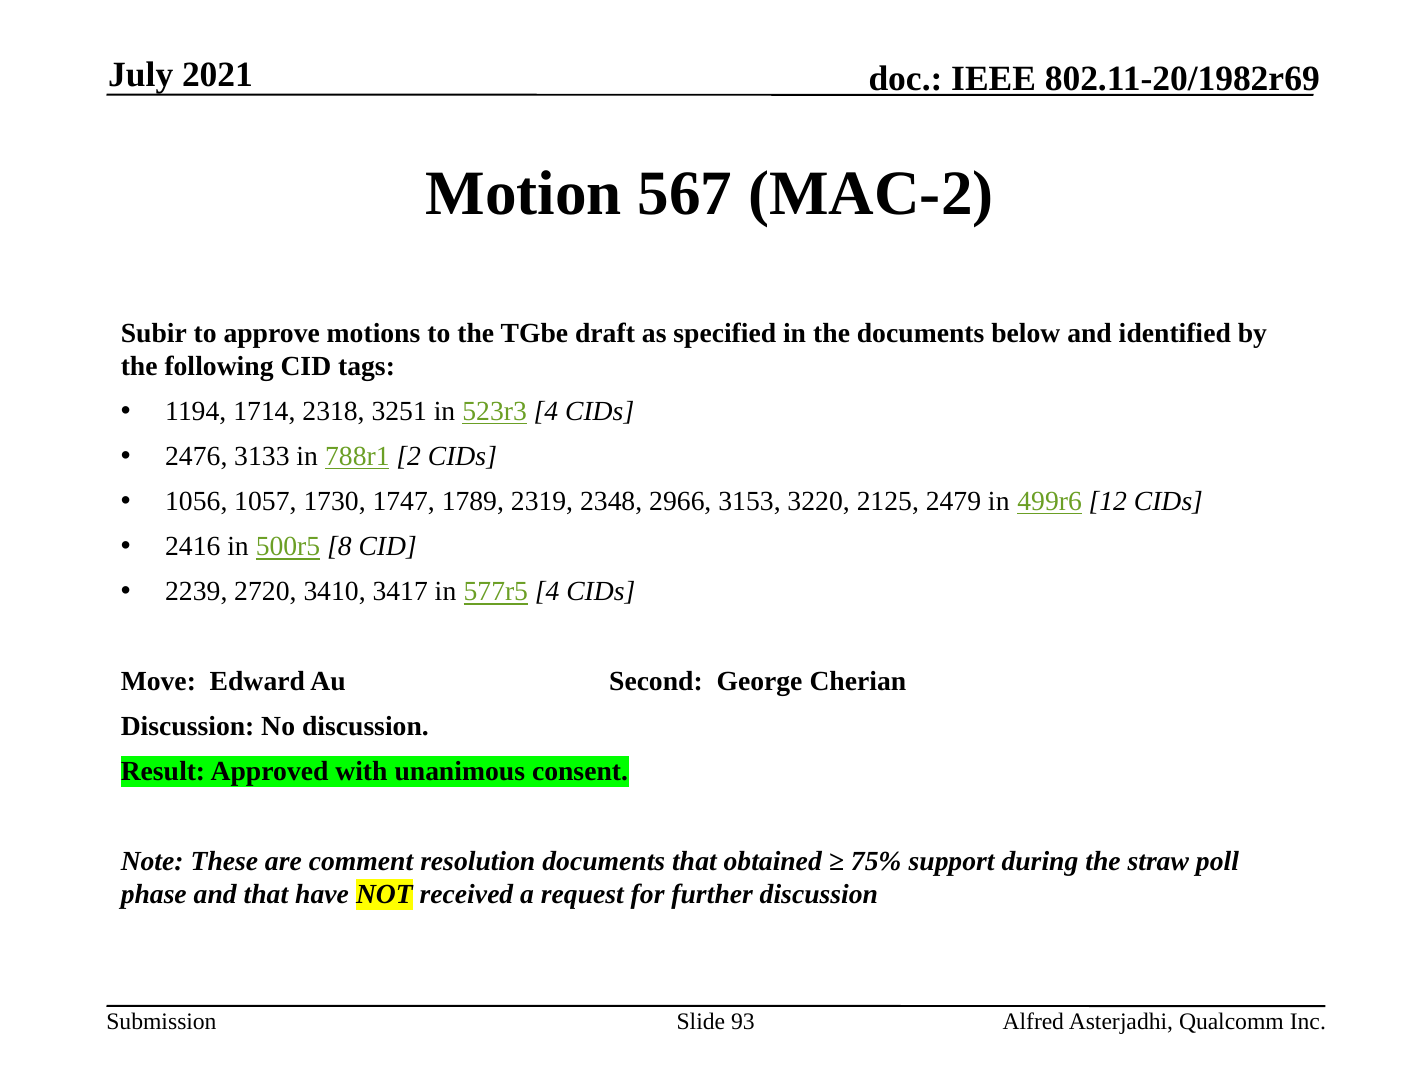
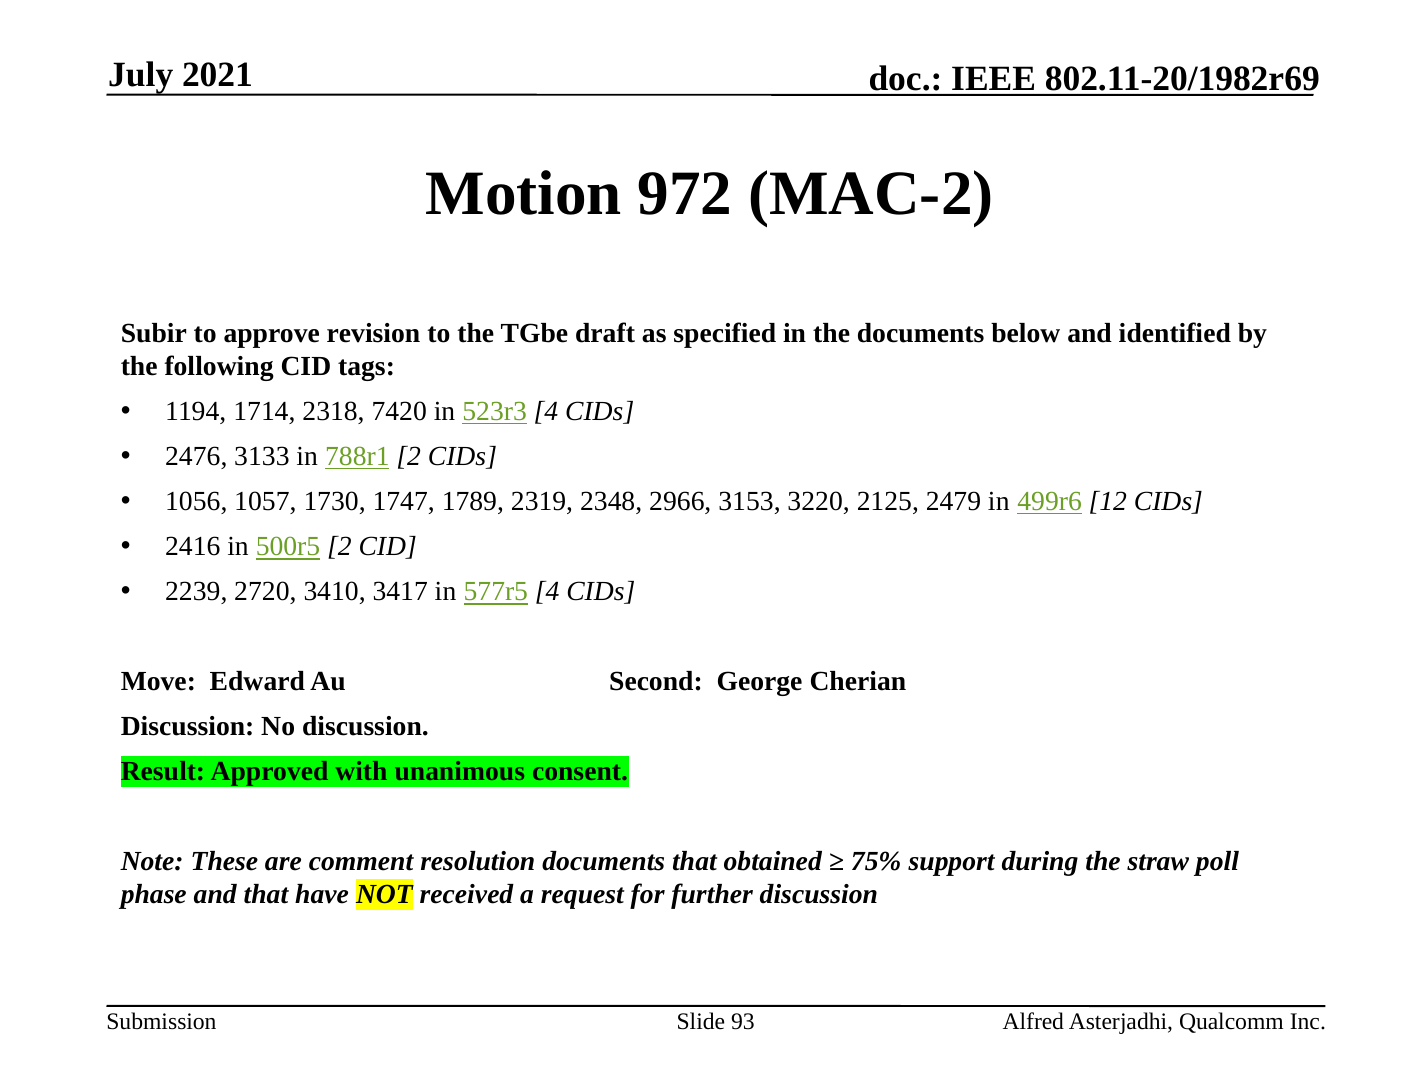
567: 567 -> 972
motions: motions -> revision
3251: 3251 -> 7420
500r5 8: 8 -> 2
